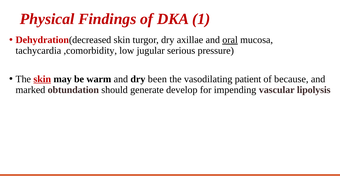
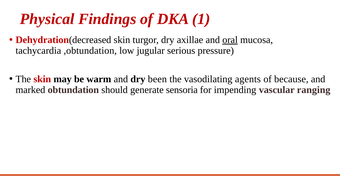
,comorbidity: ,comorbidity -> ,obtundation
skin at (42, 79) underline: present -> none
patient: patient -> agents
develop: develop -> sensoria
lipolysis: lipolysis -> ranging
